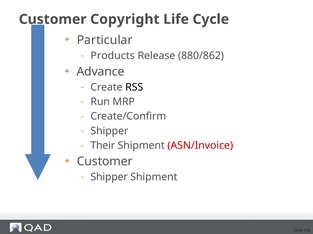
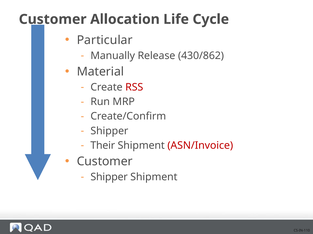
Copyright: Copyright -> Allocation
Products: Products -> Manually
880/862: 880/862 -> 430/862
Advance: Advance -> Material
RSS colour: black -> red
